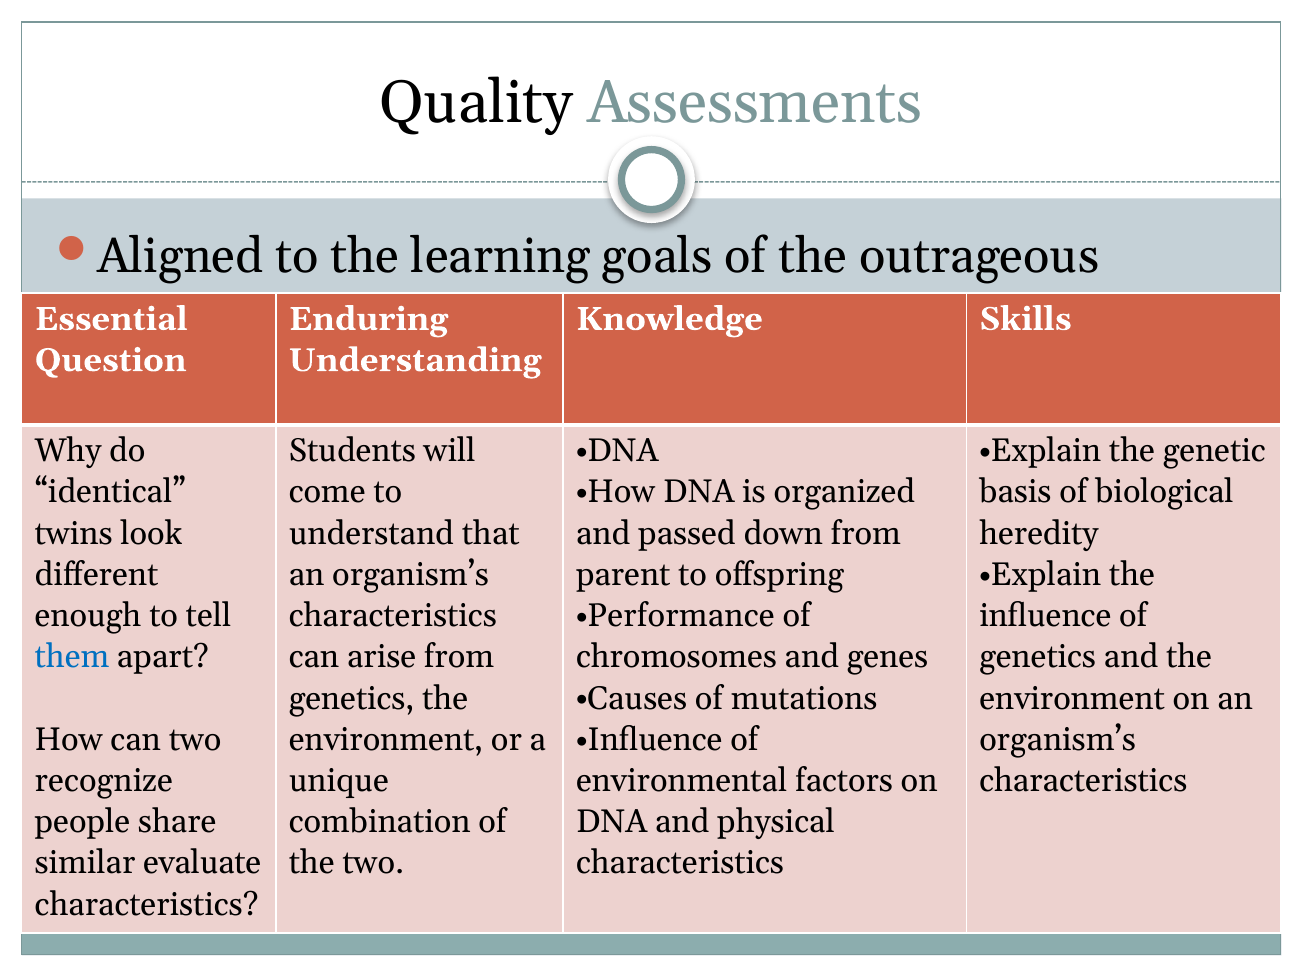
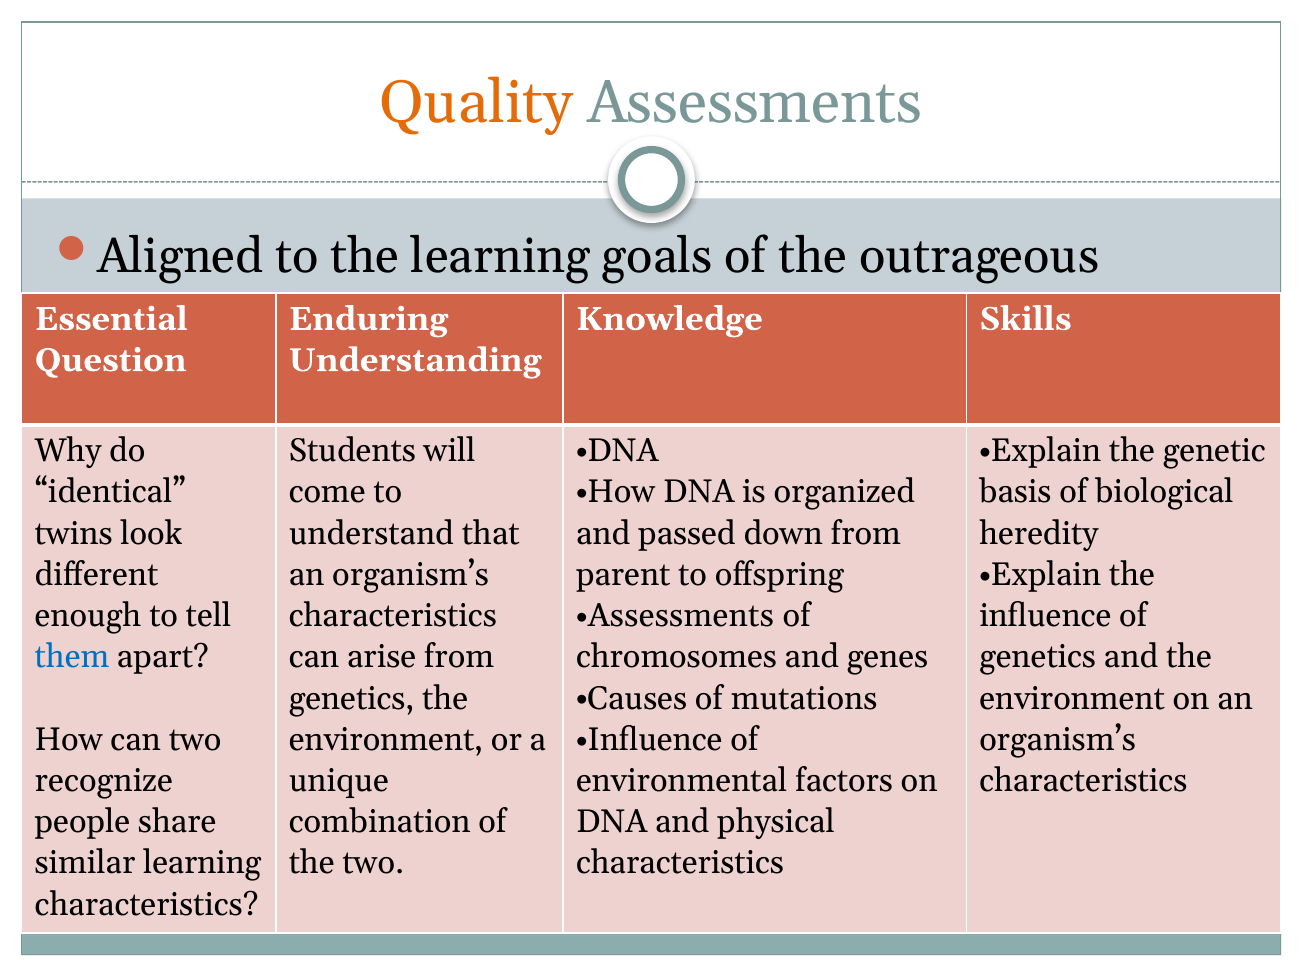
Quality colour: black -> orange
Performance at (681, 616): Performance -> Assessments
similar evaluate: evaluate -> learning
